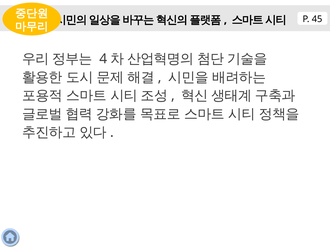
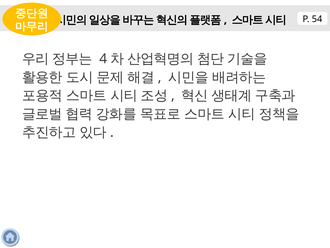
45: 45 -> 54
